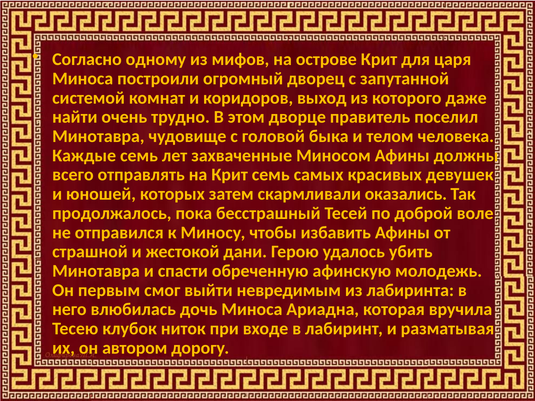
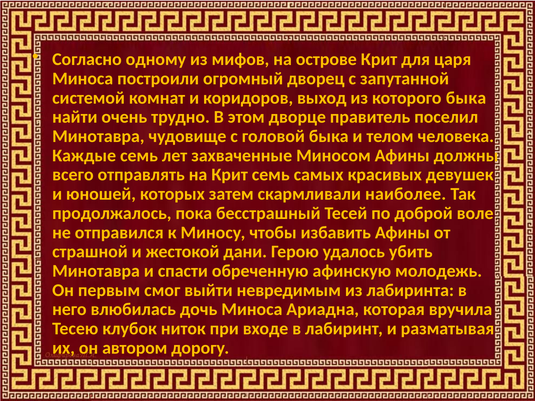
которого даже: даже -> быка
оказались: оказались -> наиболее
